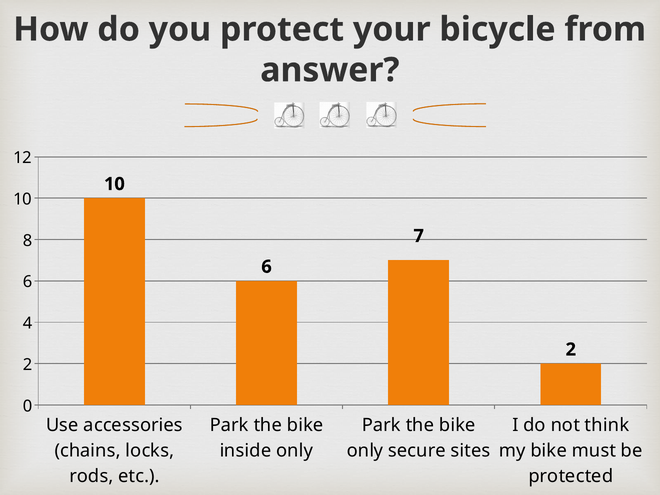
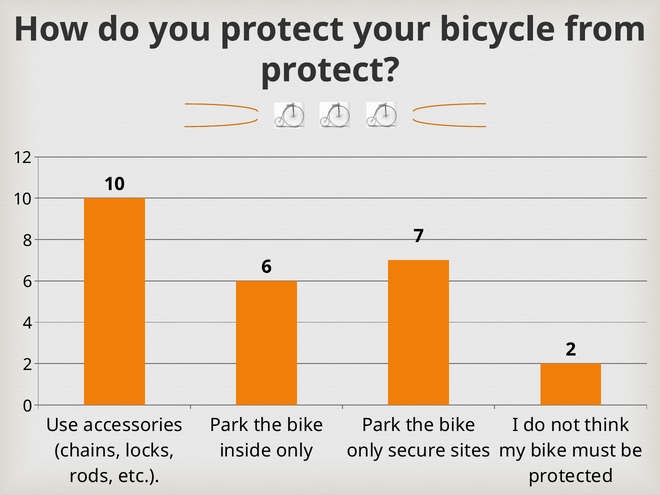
answer at (330, 70): answer -> protect
